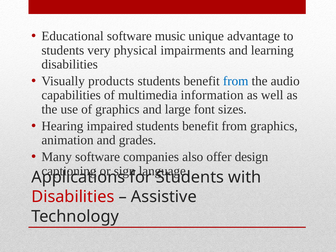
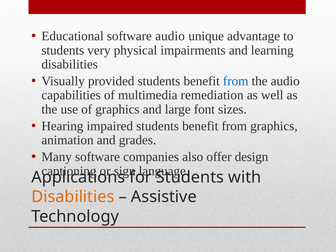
software music: music -> audio
products: products -> provided
information: information -> remediation
Disabilities at (73, 197) colour: red -> orange
